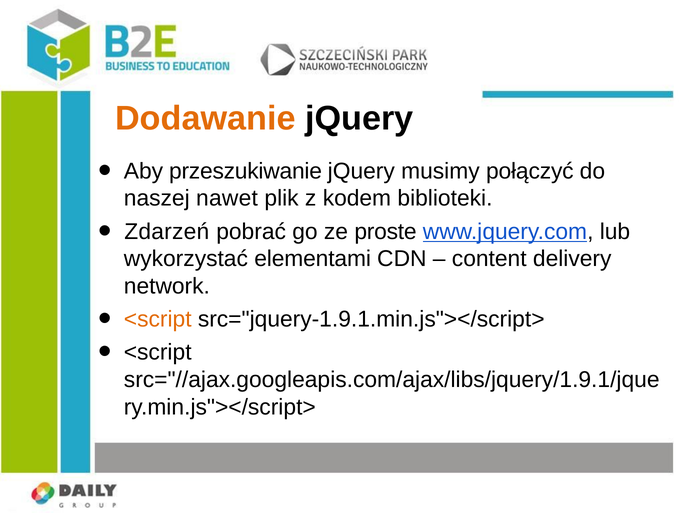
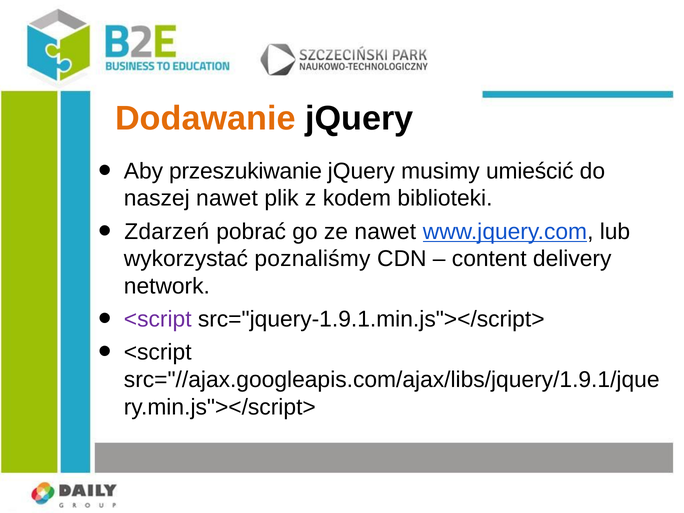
połączyć: połączyć -> umieścić
ze proste: proste -> nawet
elementami: elementami -> poznaliśmy
<script at (158, 319) colour: orange -> purple
